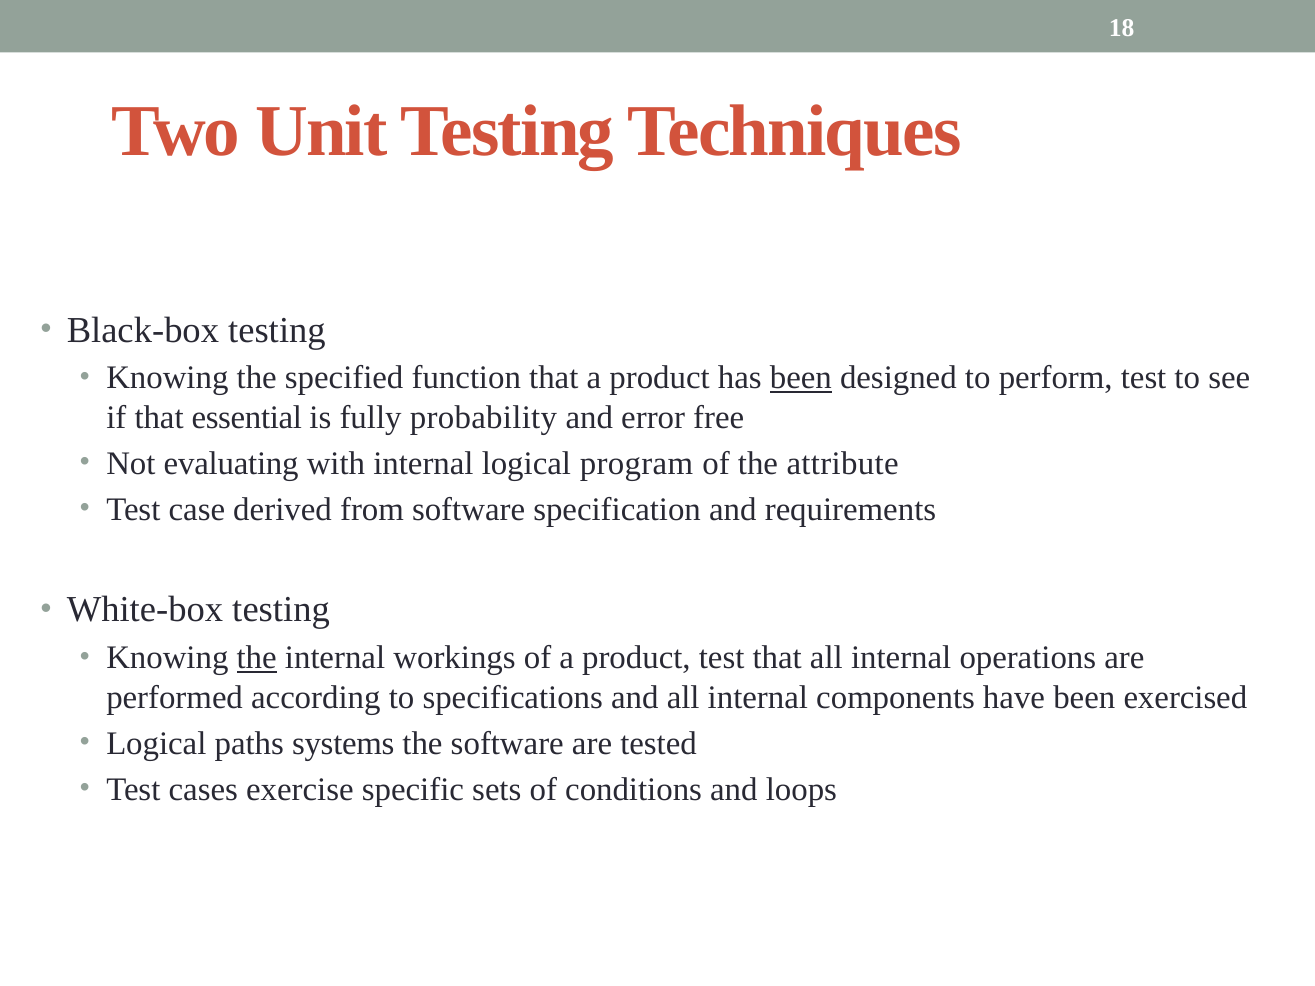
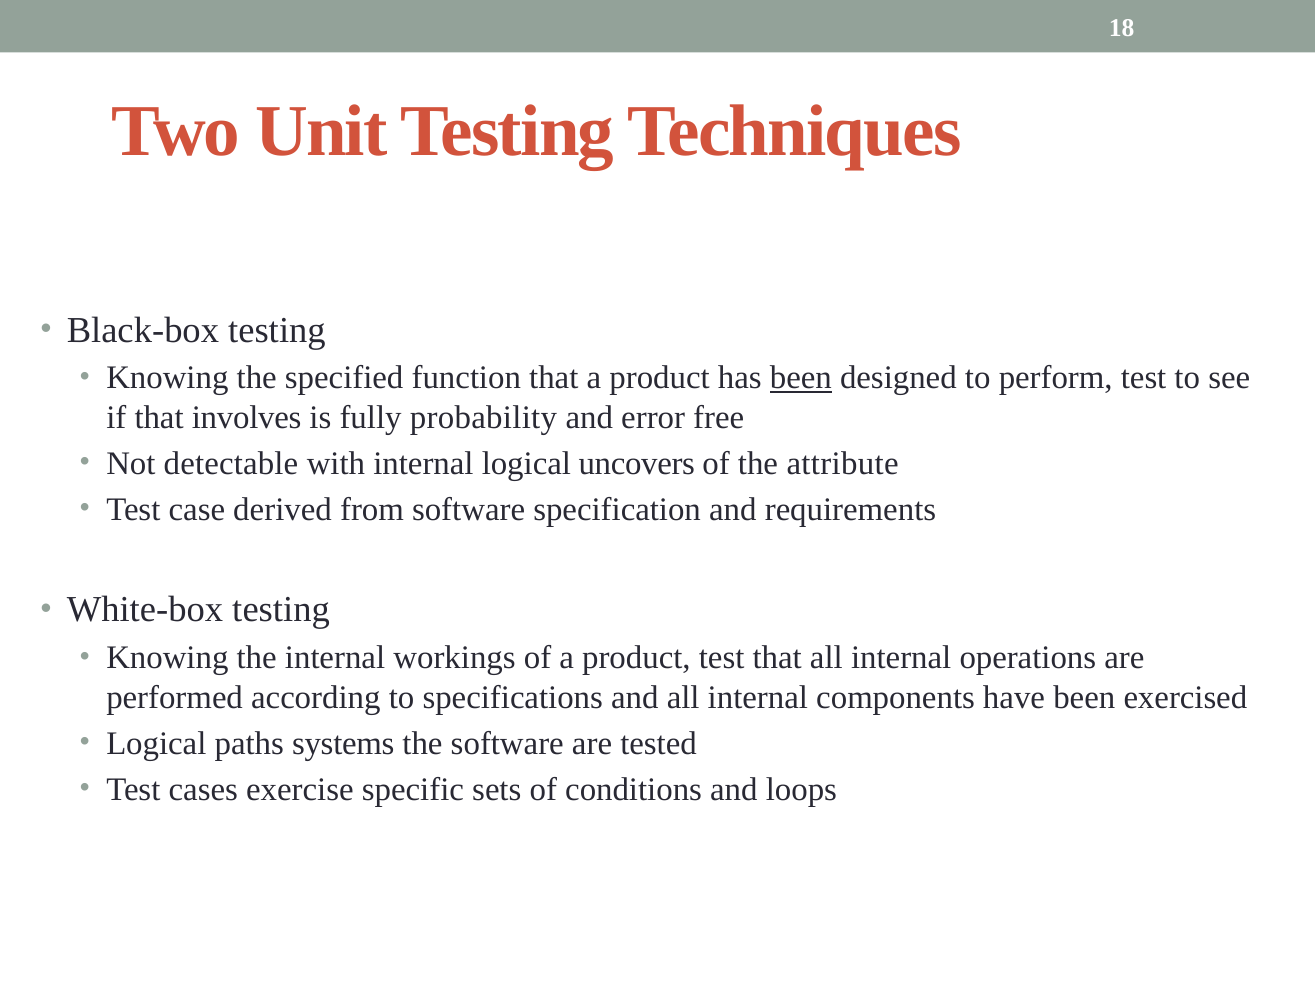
essential: essential -> involves
evaluating: evaluating -> detectable
program: program -> uncovers
the at (257, 658) underline: present -> none
